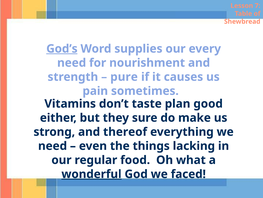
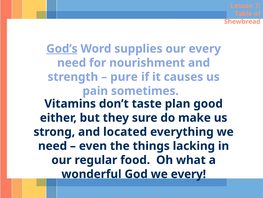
thereof: thereof -> located
wonderful underline: present -> none
we faced: faced -> every
